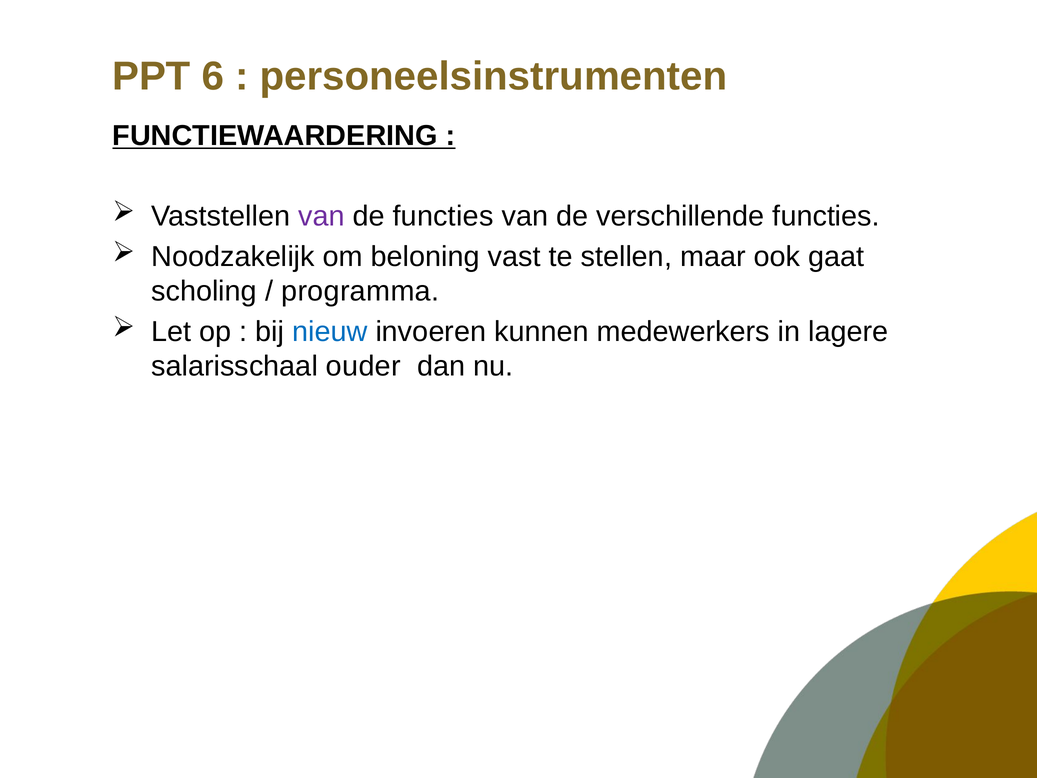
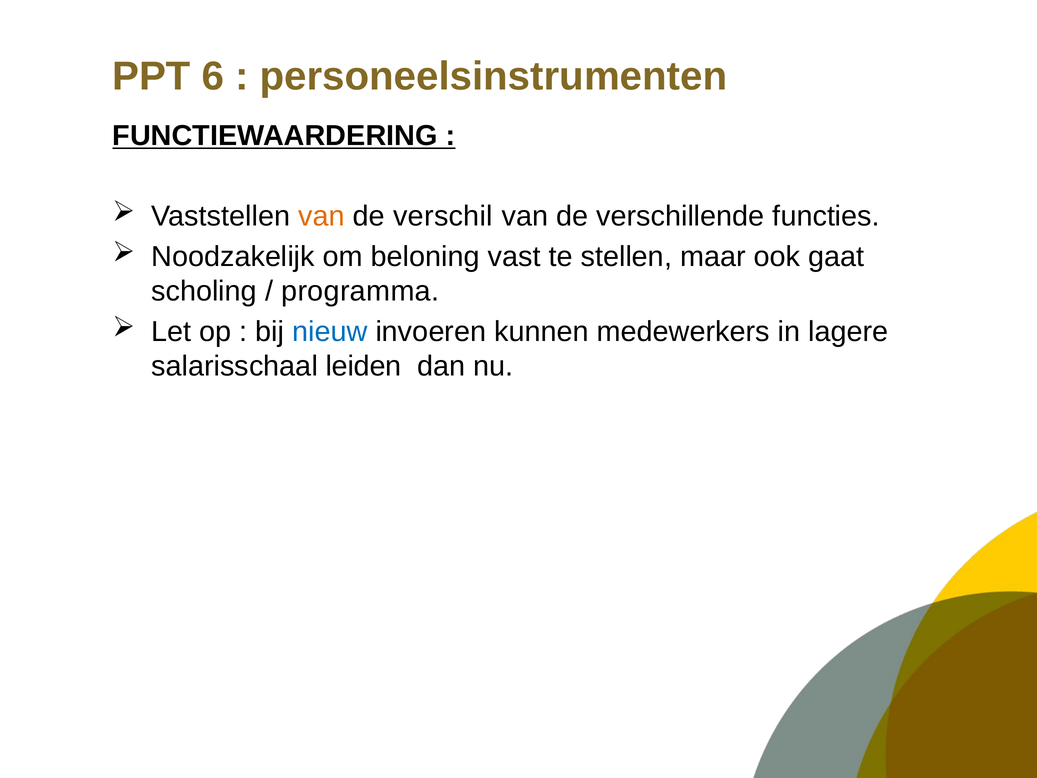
van at (321, 216) colour: purple -> orange
de functies: functies -> verschil
ouder: ouder -> leiden
